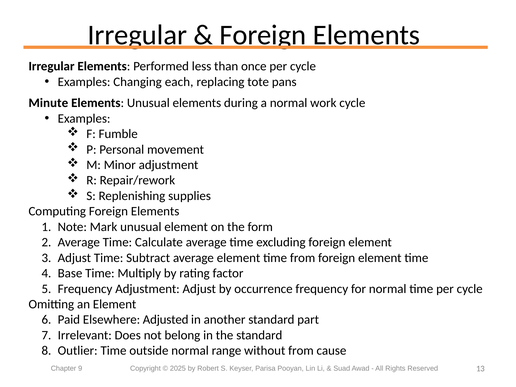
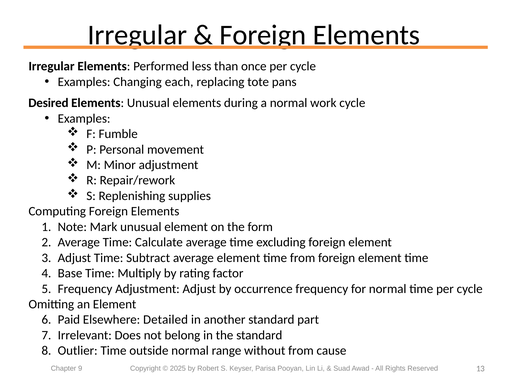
Minute: Minute -> Desired
Adjusted: Adjusted -> Detailed
